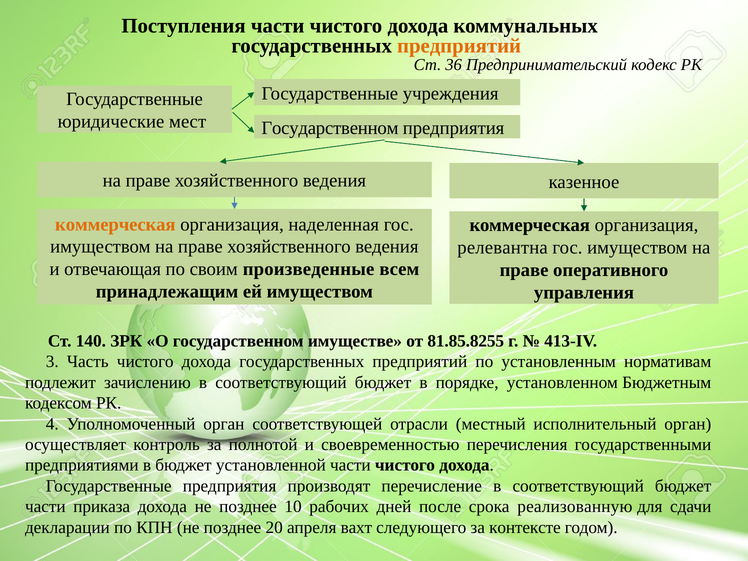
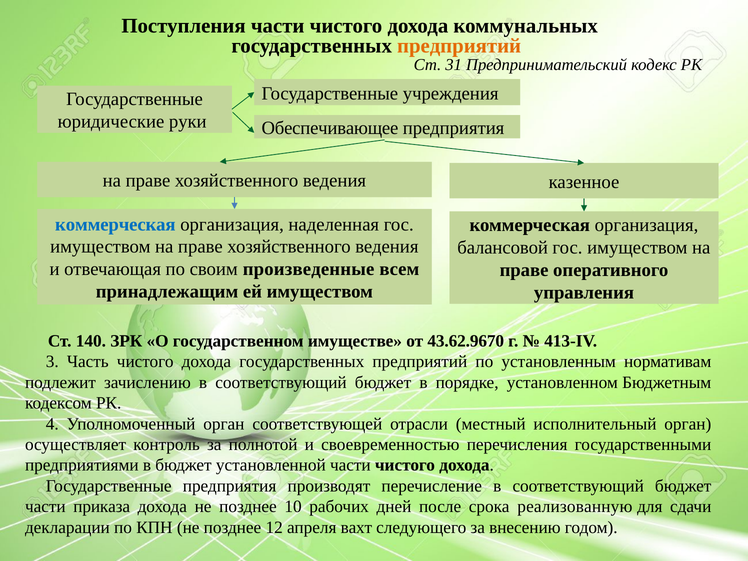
36: 36 -> 31
мест: мест -> руки
Государственном at (330, 128): Государственном -> Обеспечивающее
коммерческая at (115, 224) colour: orange -> blue
релевантна: релевантна -> балансовой
81.85.8255: 81.85.8255 -> 43.62.9670
20: 20 -> 12
контексте: контексте -> внесению
